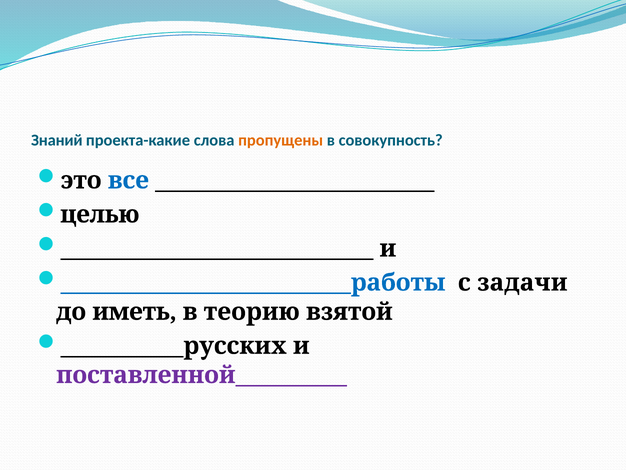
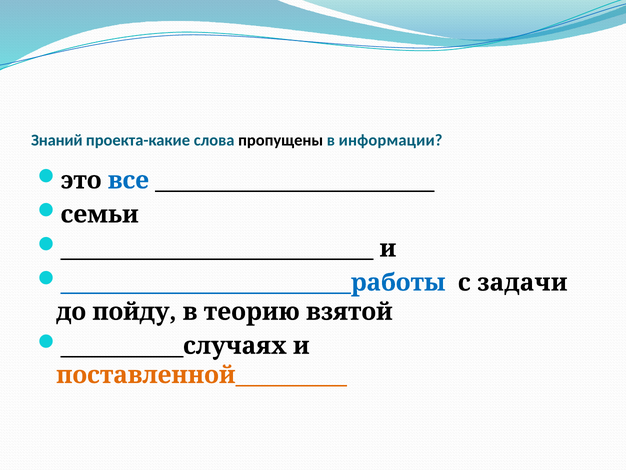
пропущены colour: orange -> black
совокупность: совокупность -> информации
целью: целью -> семьи
иметь: иметь -> пойду
___________русских: ___________русских -> ___________случаях
поставленной__________ colour: purple -> orange
